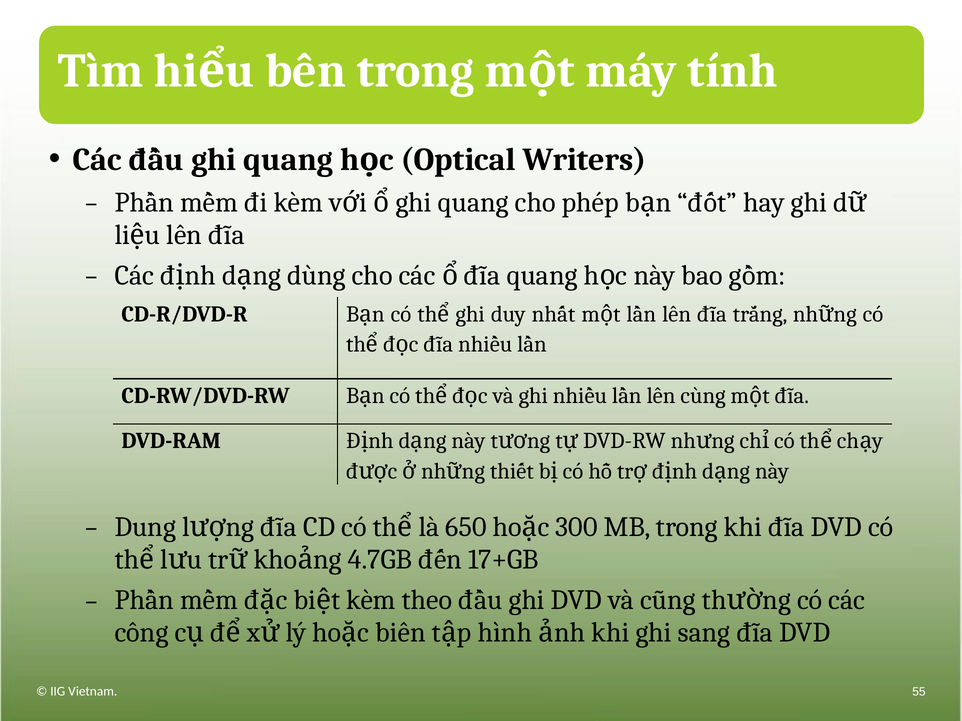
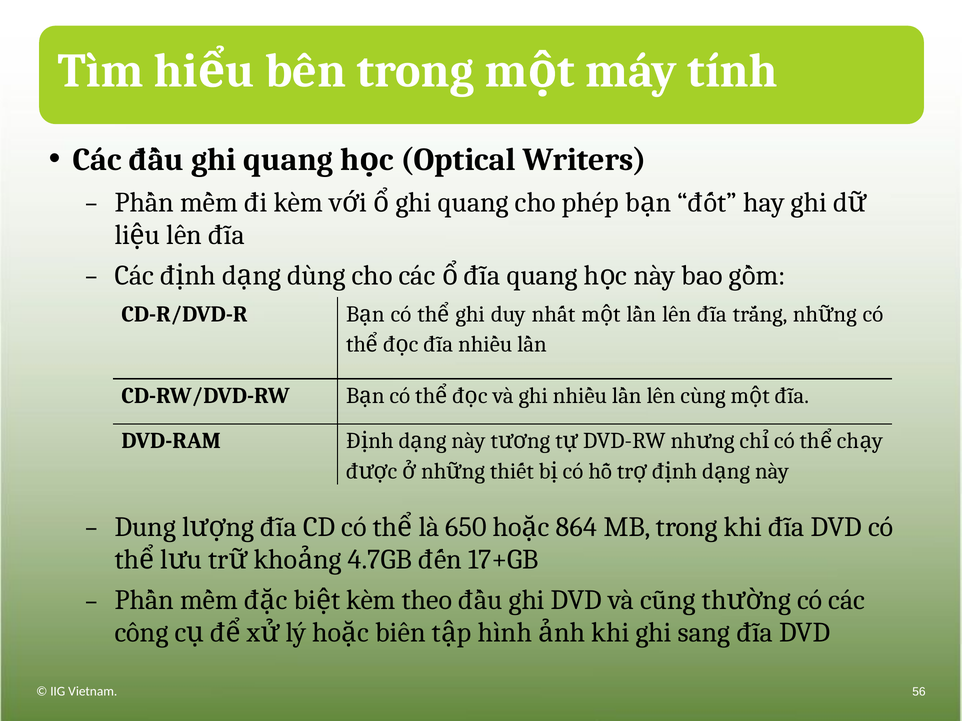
300: 300 -> 864
55: 55 -> 56
